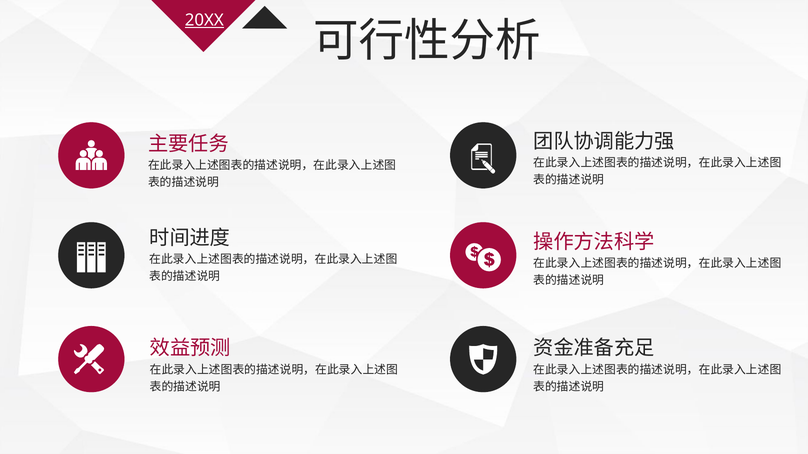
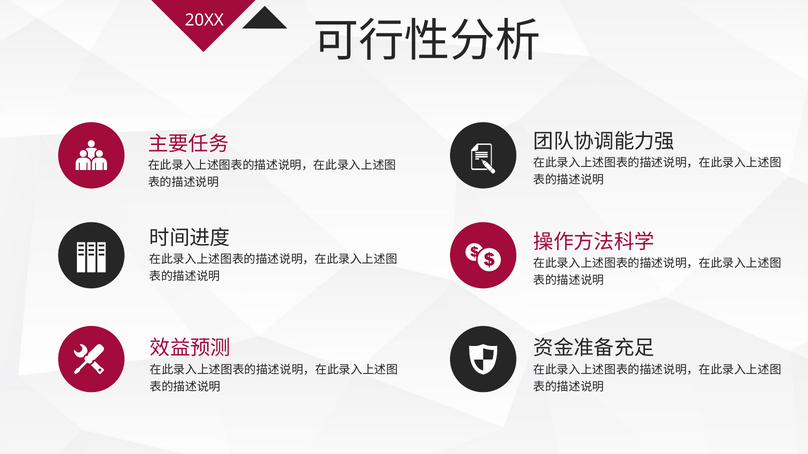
20XX underline: present -> none
